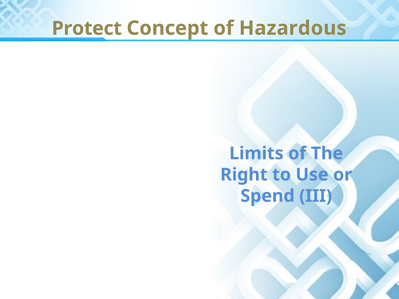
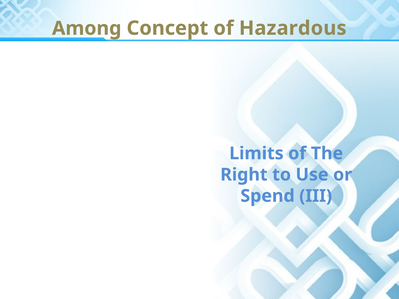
Protect: Protect -> Among
